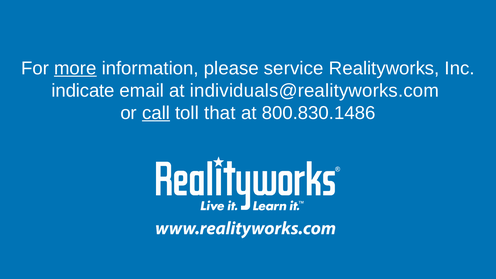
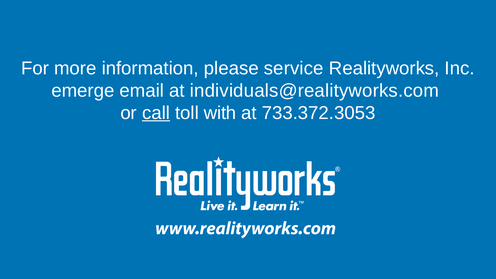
more underline: present -> none
indicate: indicate -> emerge
that: that -> with
800.830.1486: 800.830.1486 -> 733.372.3053
